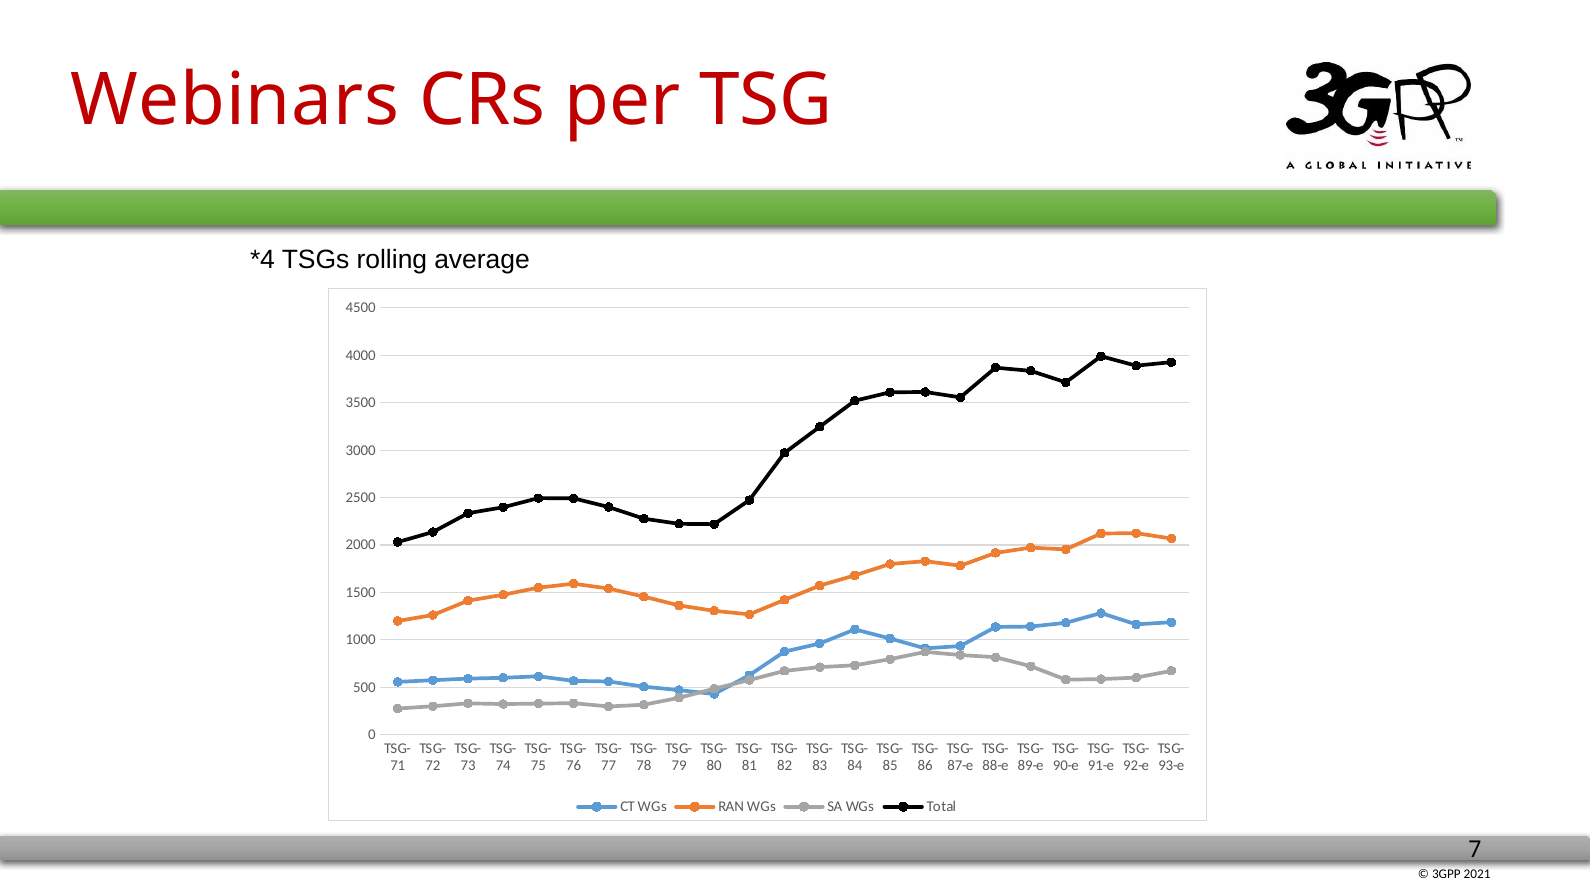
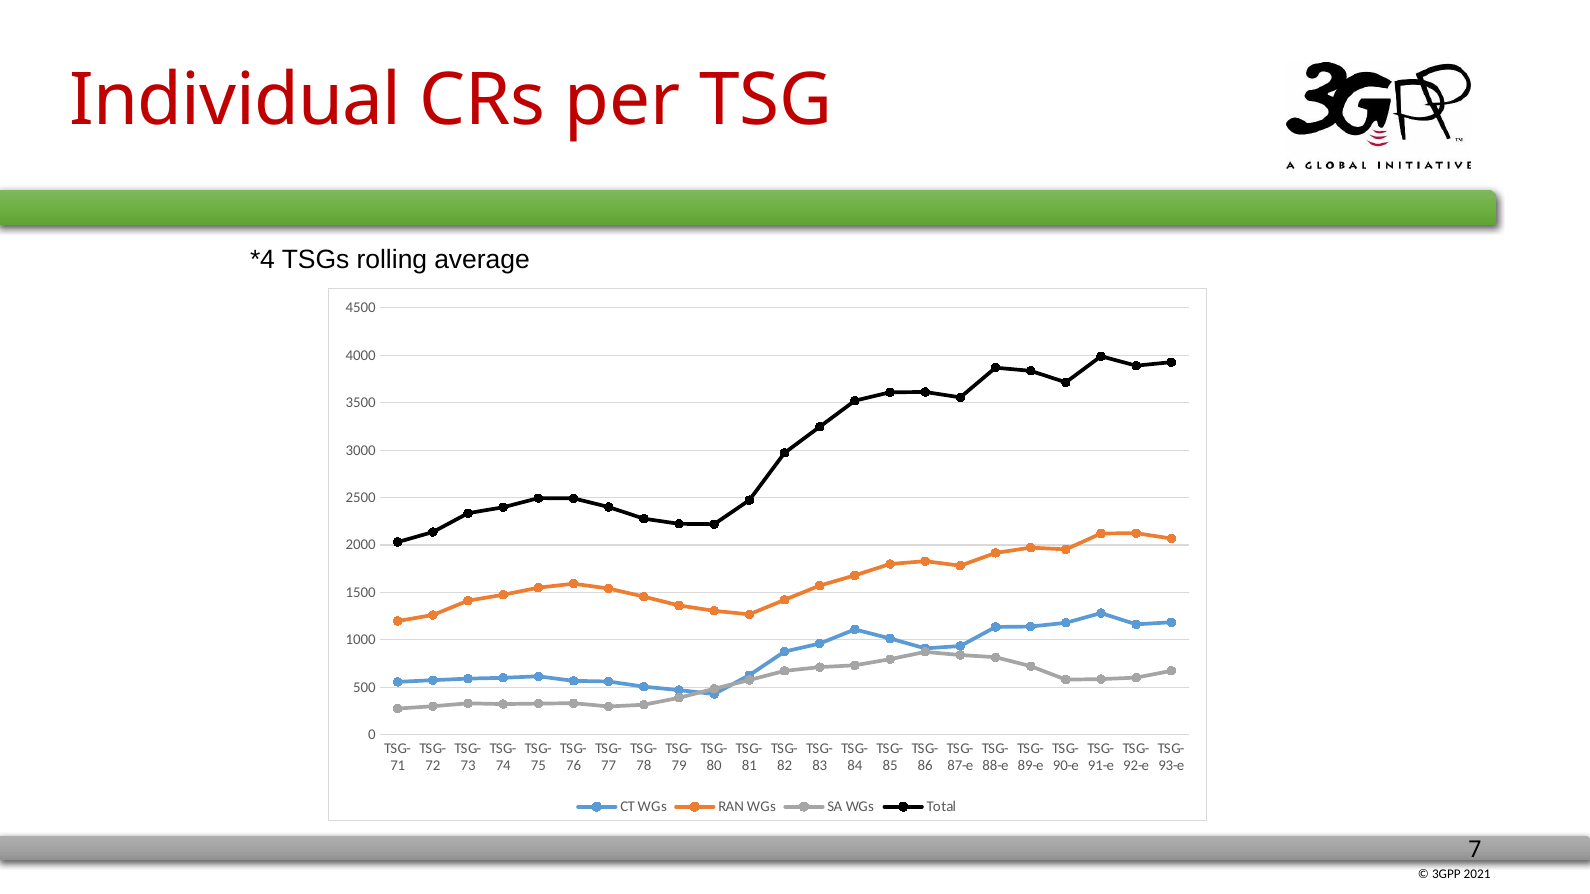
Webinars: Webinars -> Individual
